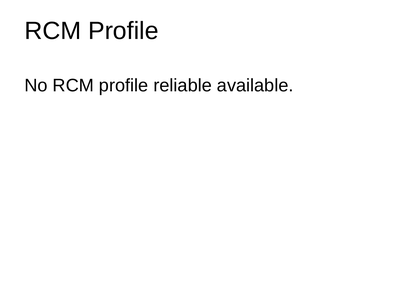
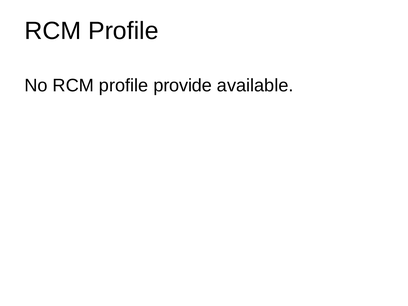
reliable: reliable -> provide
